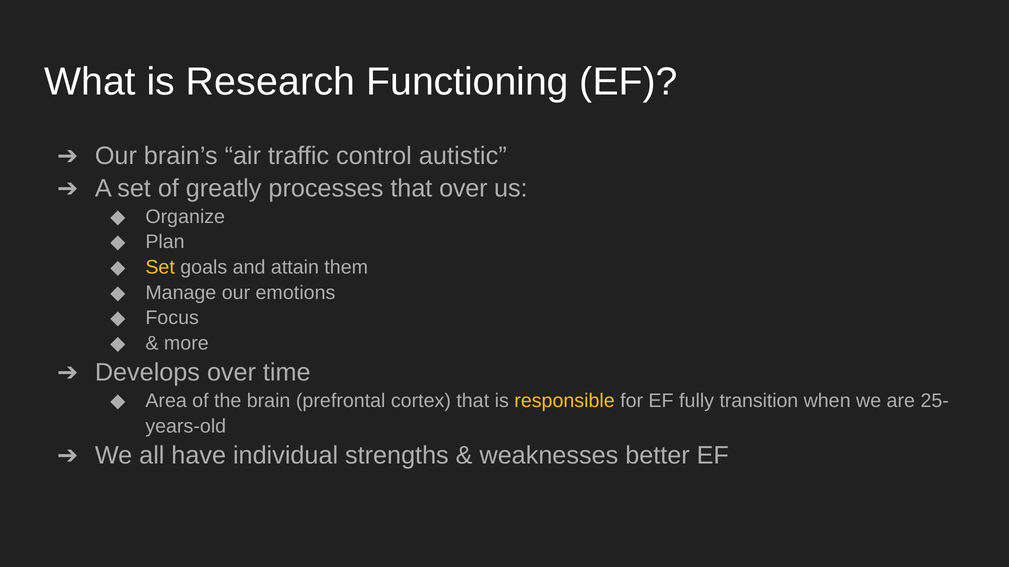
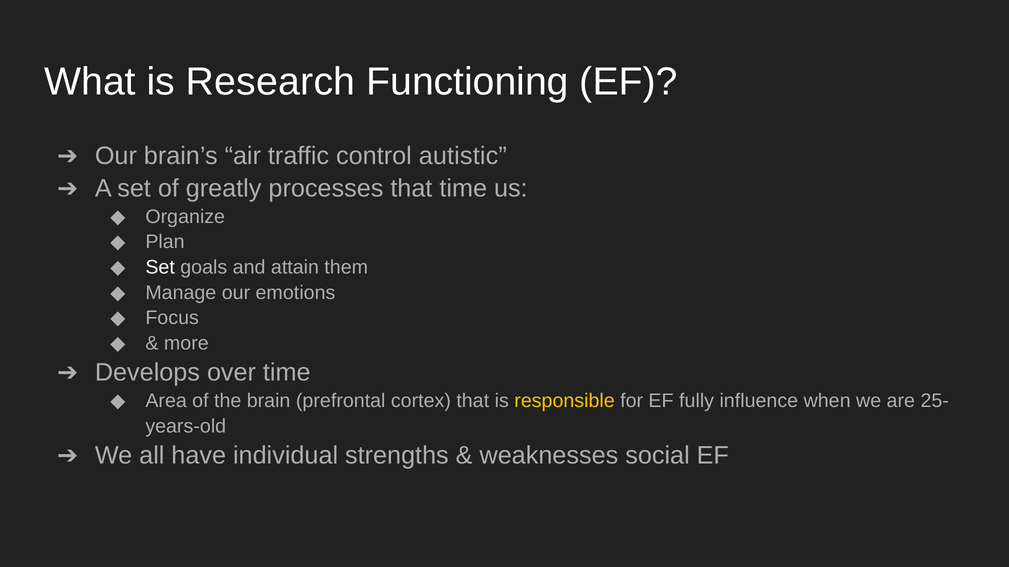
that over: over -> time
Set at (160, 268) colour: yellow -> white
transition: transition -> influence
better: better -> social
